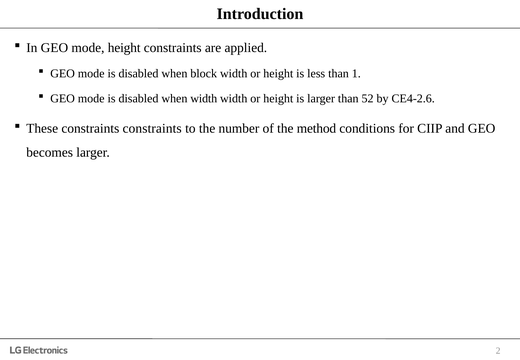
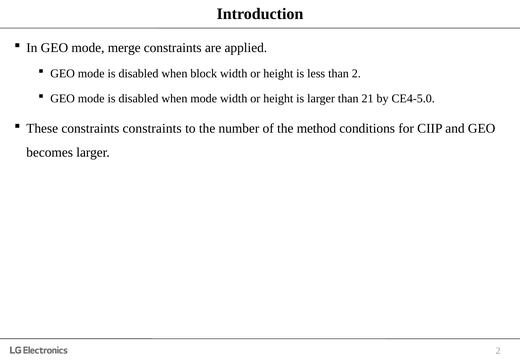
mode height: height -> merge
than 1: 1 -> 2
when width: width -> mode
52: 52 -> 21
CE4-2.6: CE4-2.6 -> CE4-5.0
